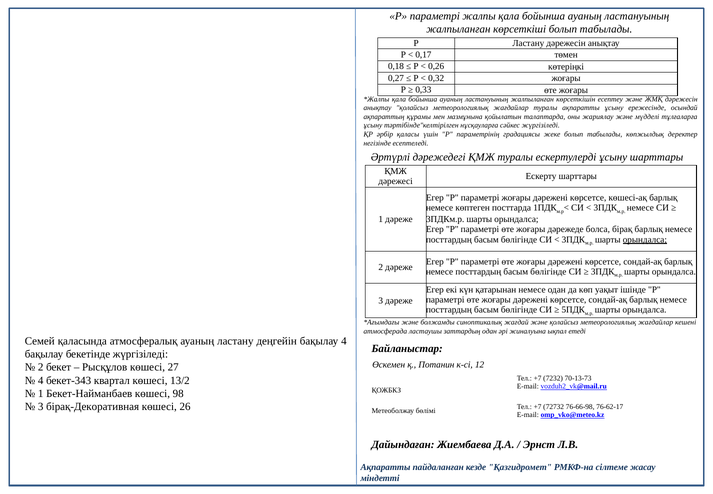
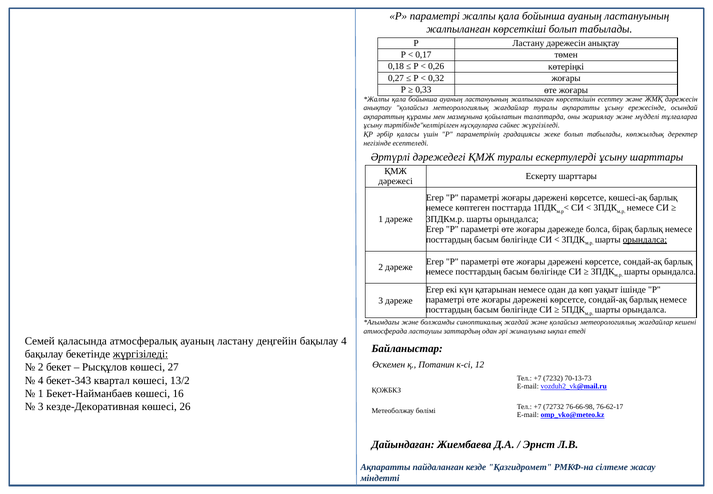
жүргізіледі at (140, 354) underline: none -> present
98: 98 -> 16
бірақ-Декоративная: бірақ-Декоративная -> кезде-Декоративная
